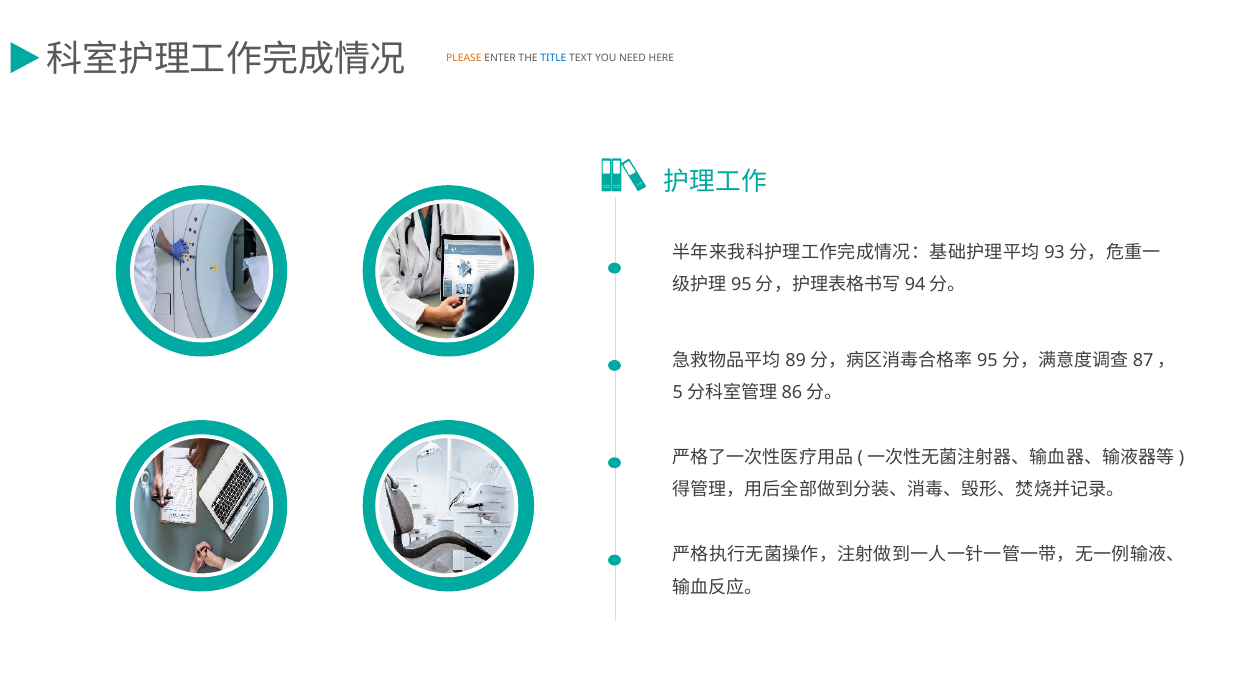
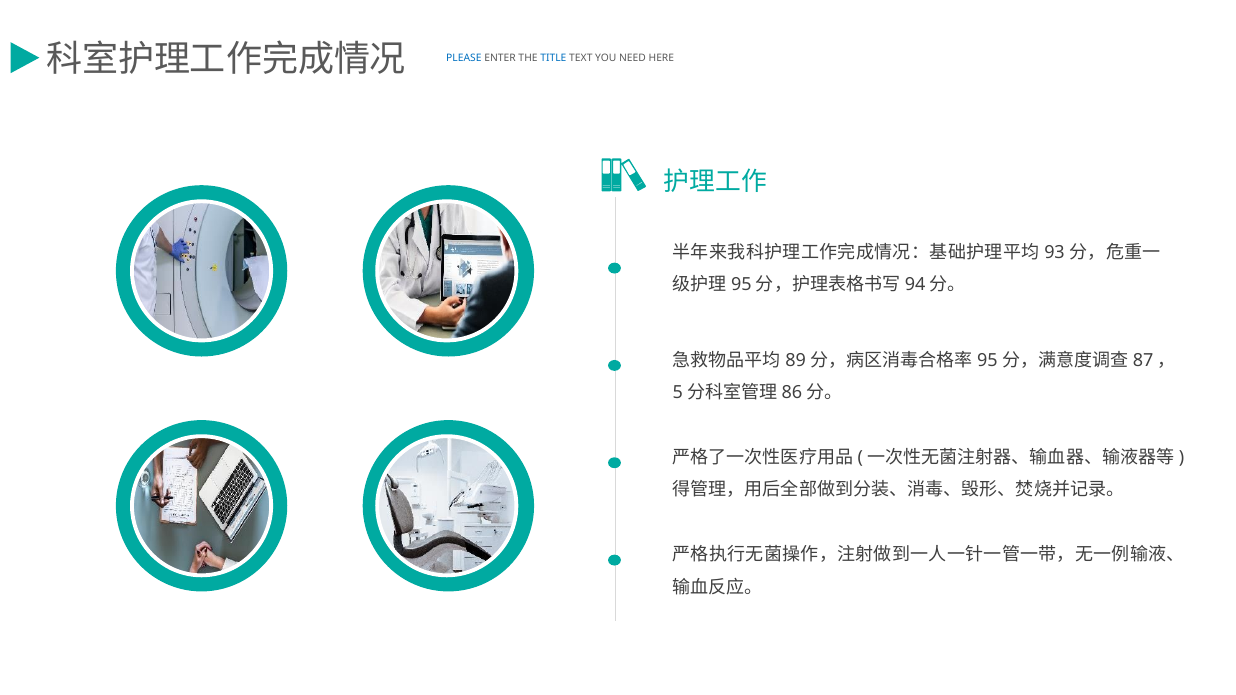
PLEASE colour: orange -> blue
